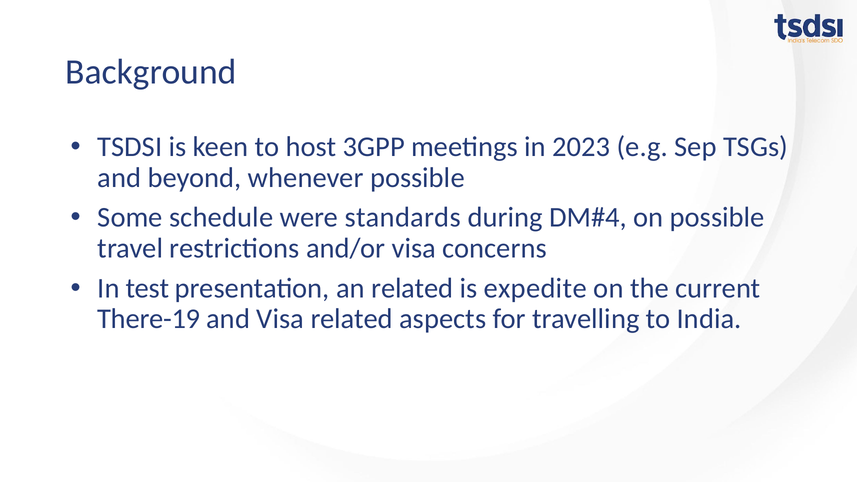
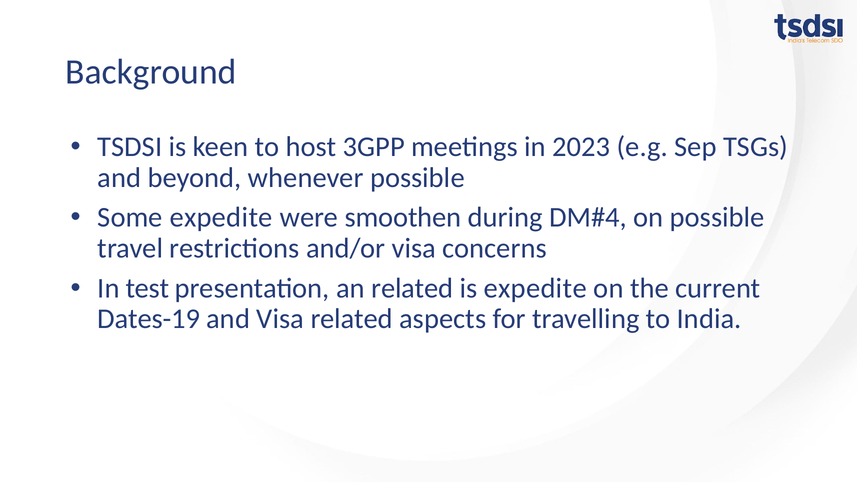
Some schedule: schedule -> expedite
standards: standards -> smoothen
There-19: There-19 -> Dates-19
